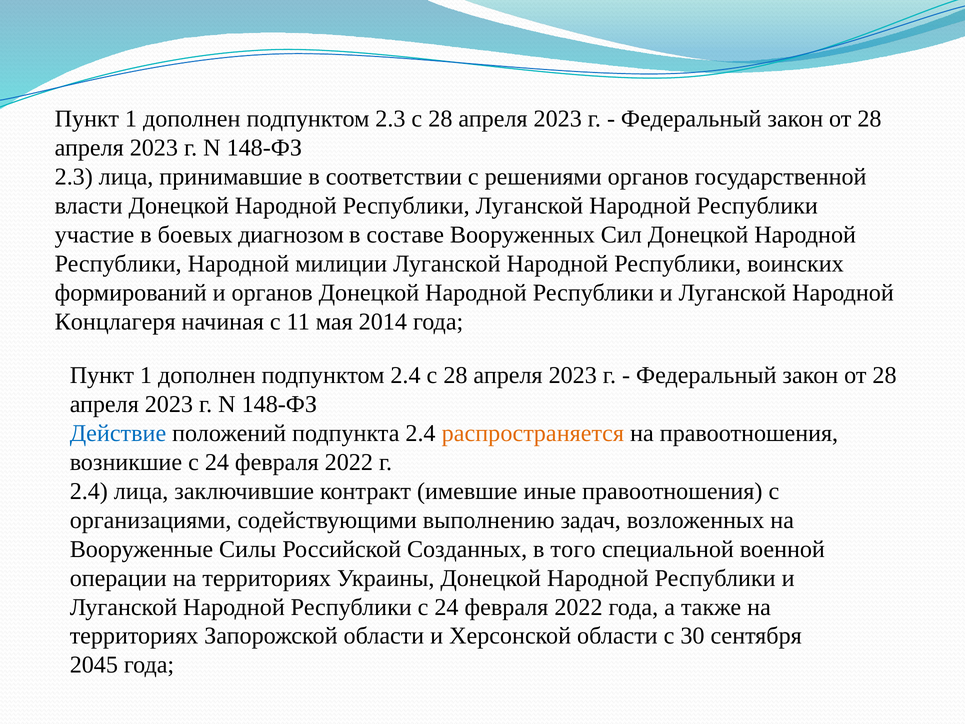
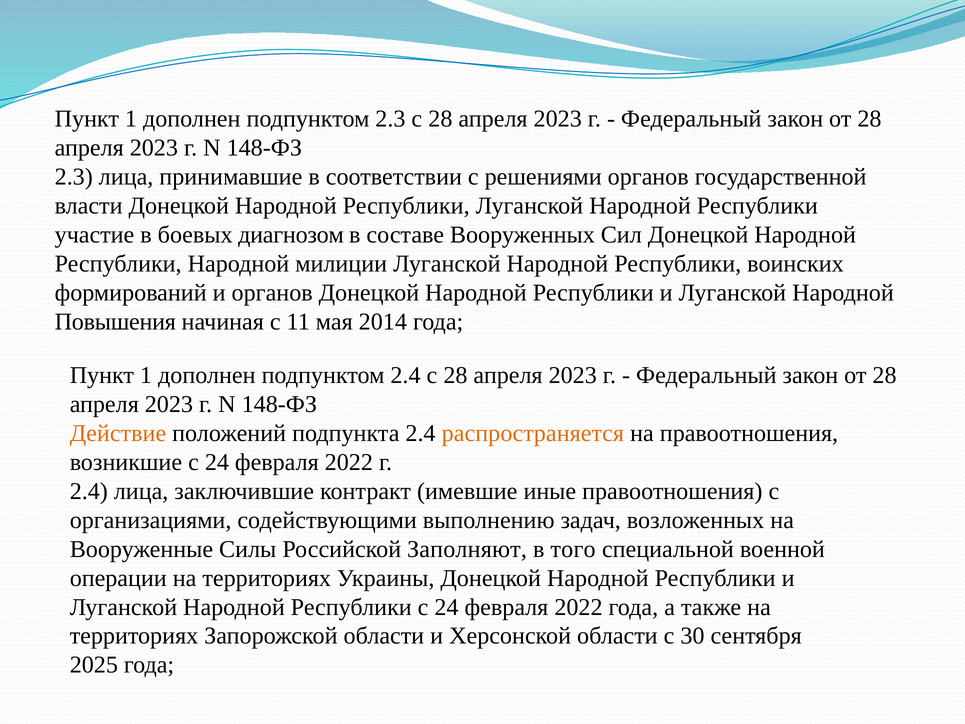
Концлагеря: Концлагеря -> Повышения
Действие colour: blue -> orange
Созданных: Созданных -> Заполняют
2045: 2045 -> 2025
